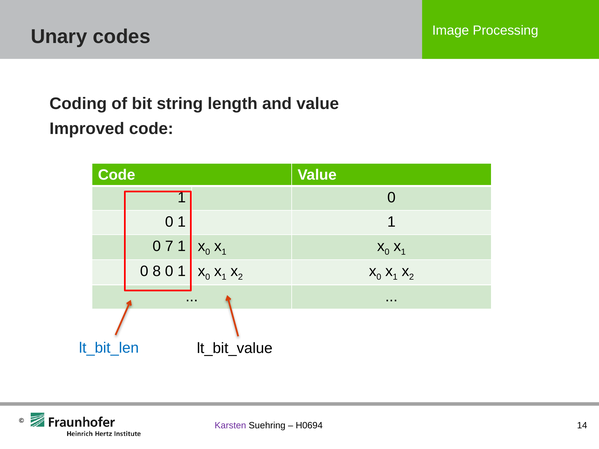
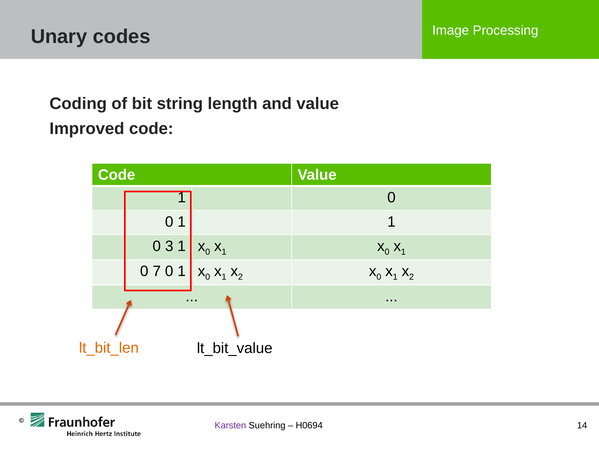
7: 7 -> 3
8: 8 -> 7
lt_bit_len colour: blue -> orange
